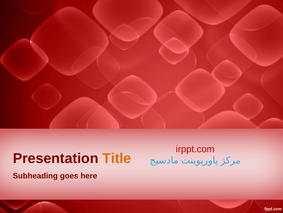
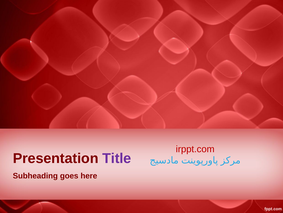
Title colour: orange -> purple
